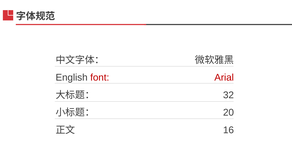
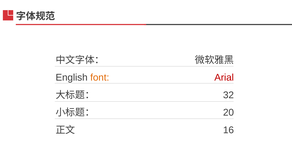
font colour: red -> orange
